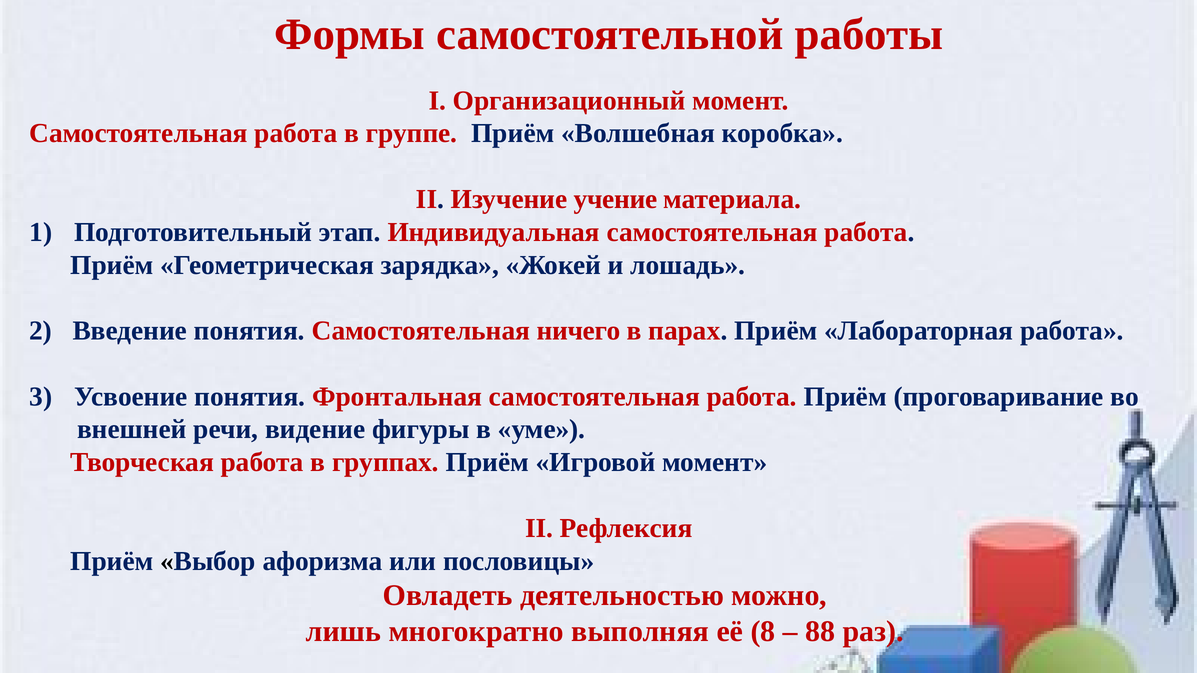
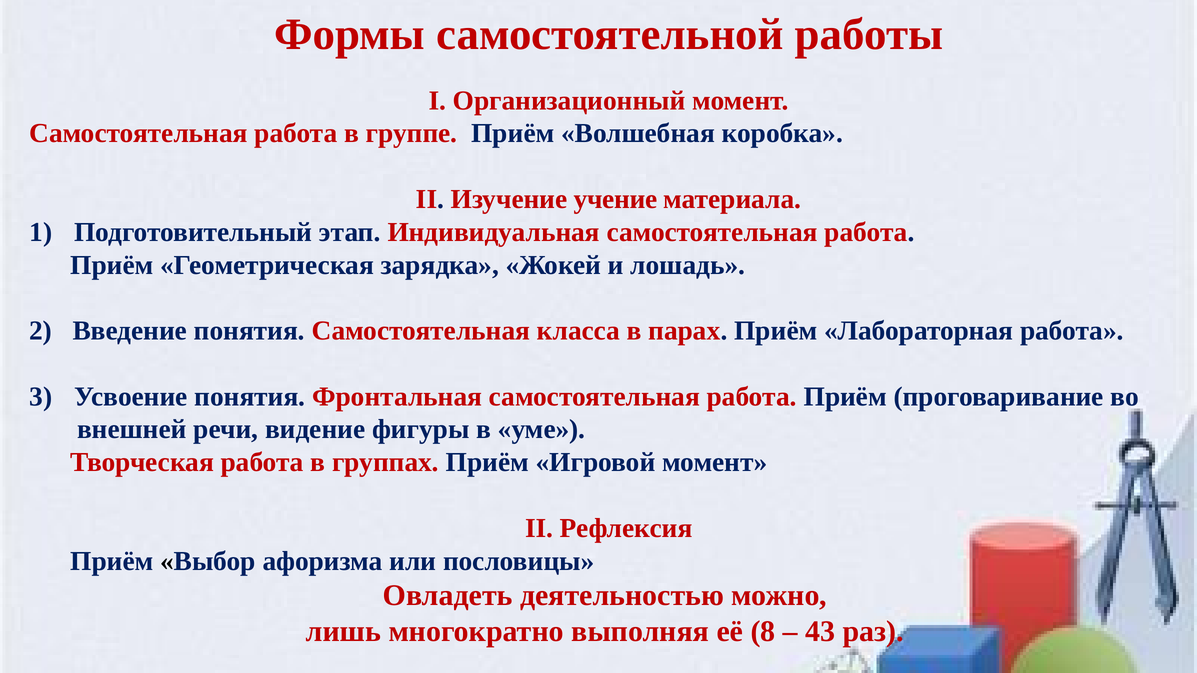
ничего: ничего -> класса
88: 88 -> 43
